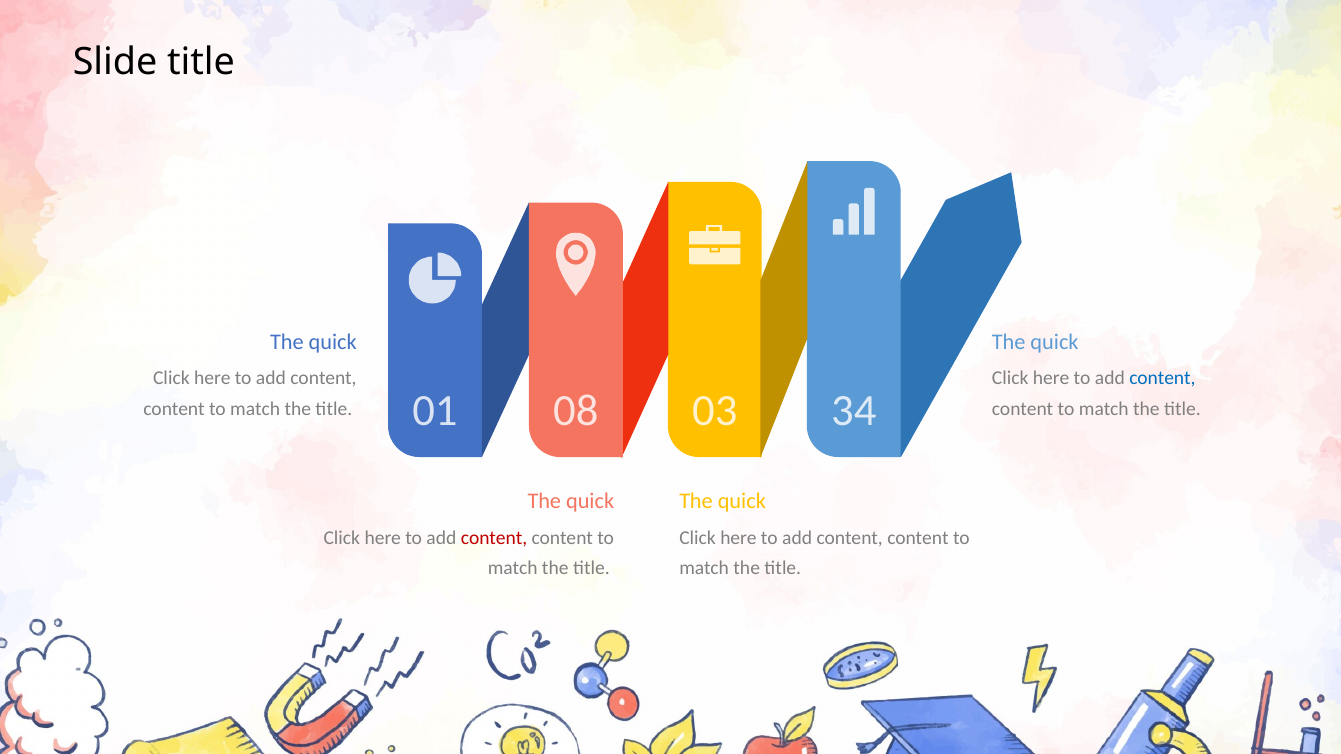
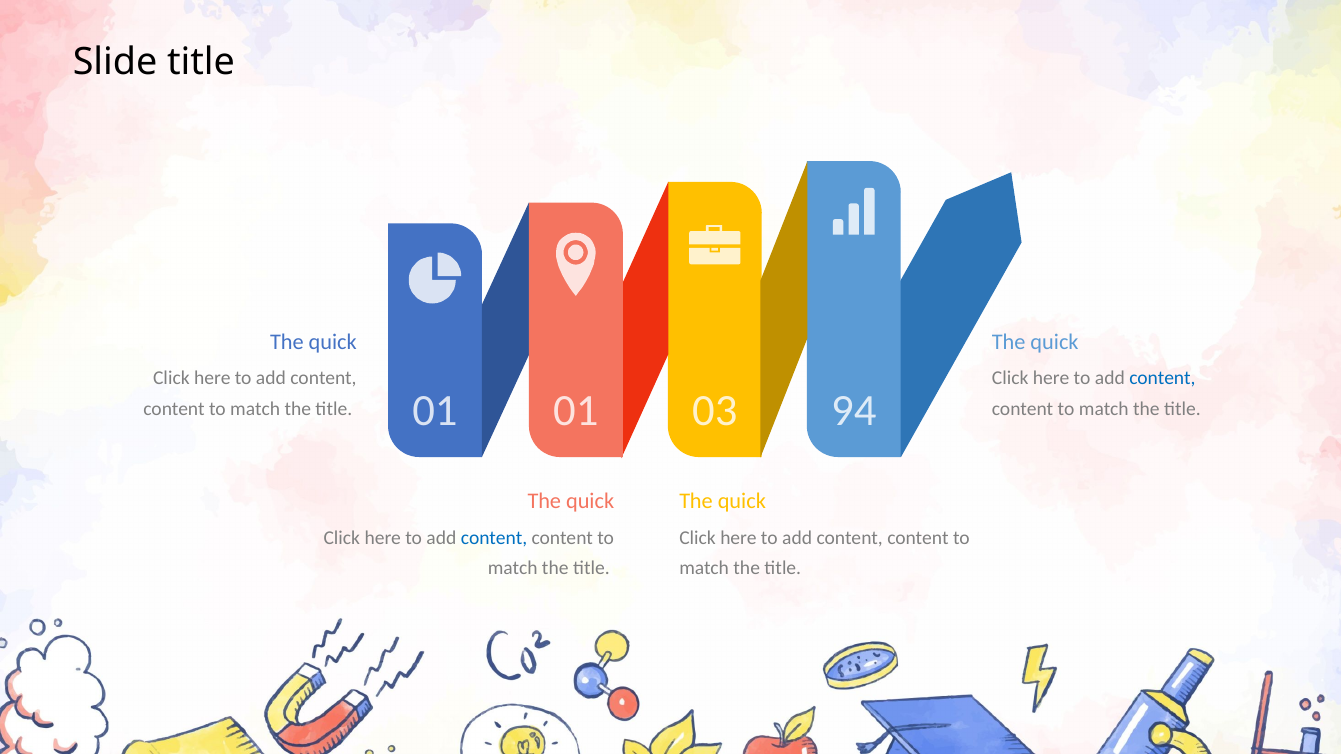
01 08: 08 -> 01
34: 34 -> 94
content at (494, 538) colour: red -> blue
